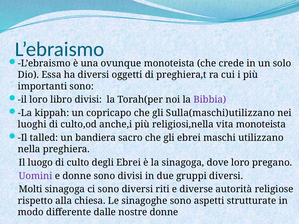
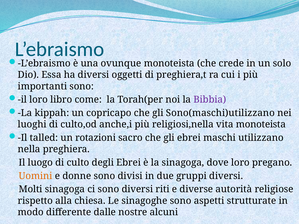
libro divisi: divisi -> come
Sulla(maschi)utilizzano: Sulla(maschi)utilizzano -> Sono(maschi)utilizzano
bandiera: bandiera -> rotazioni
Uomini colour: purple -> orange
nostre donne: donne -> alcuni
